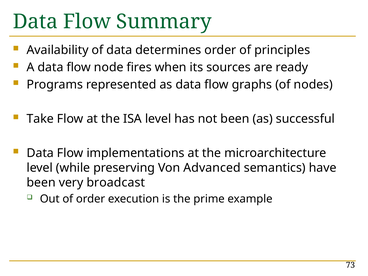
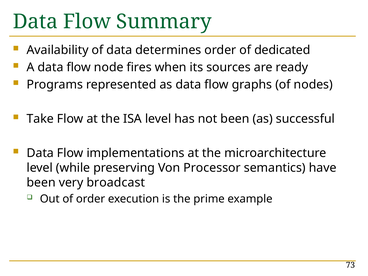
principles: principles -> dedicated
Advanced: Advanced -> Processor
